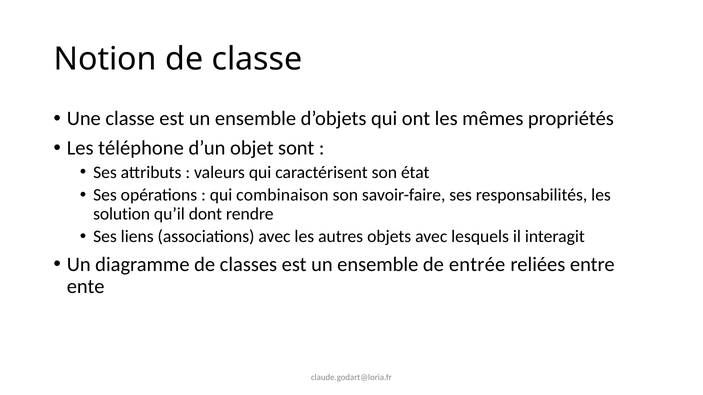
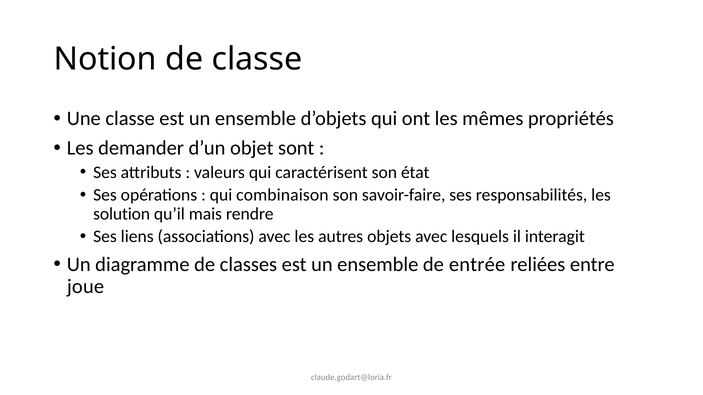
téléphone: téléphone -> demander
dont: dont -> mais
ente: ente -> joue
